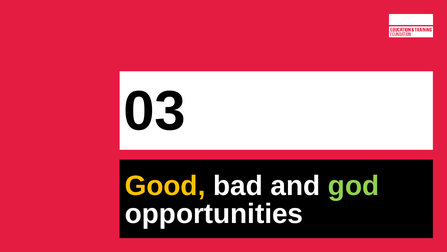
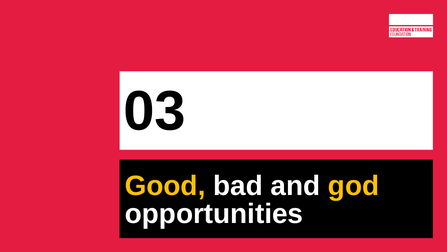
god colour: light green -> yellow
